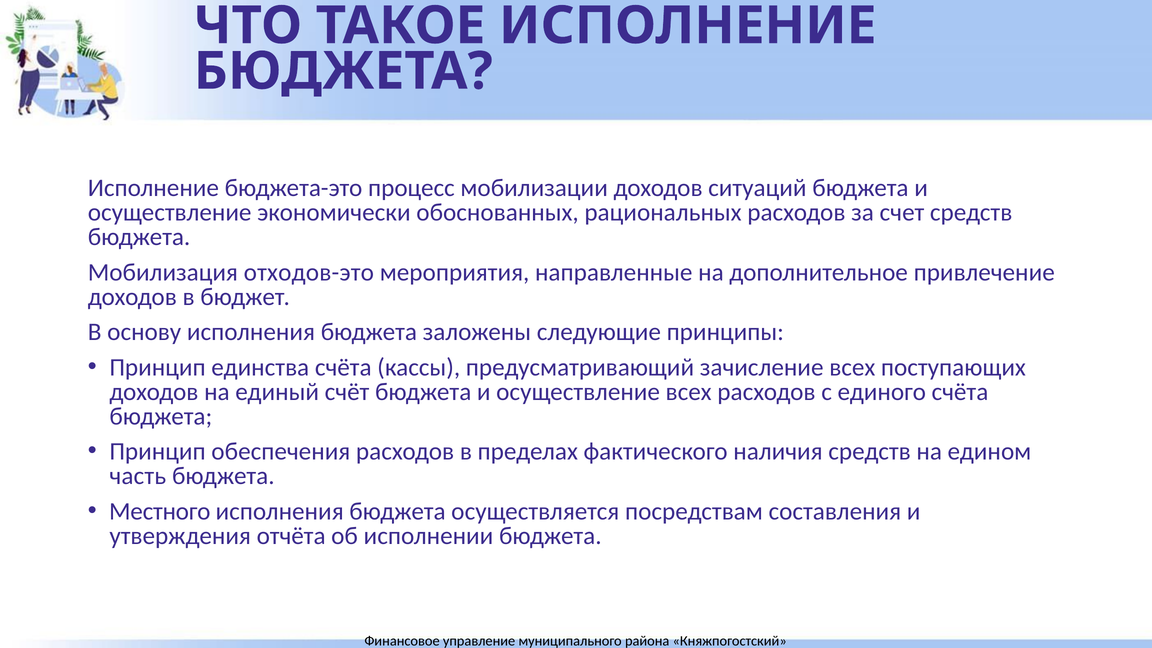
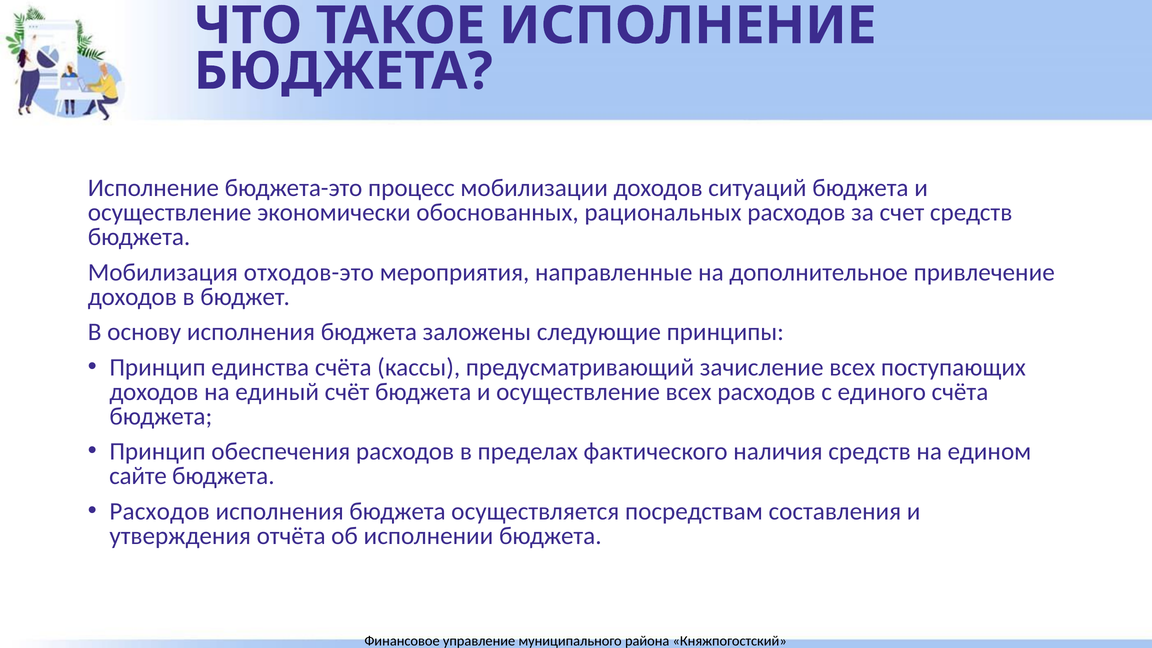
часть: часть -> сайте
Местного at (160, 511): Местного -> Расходов
